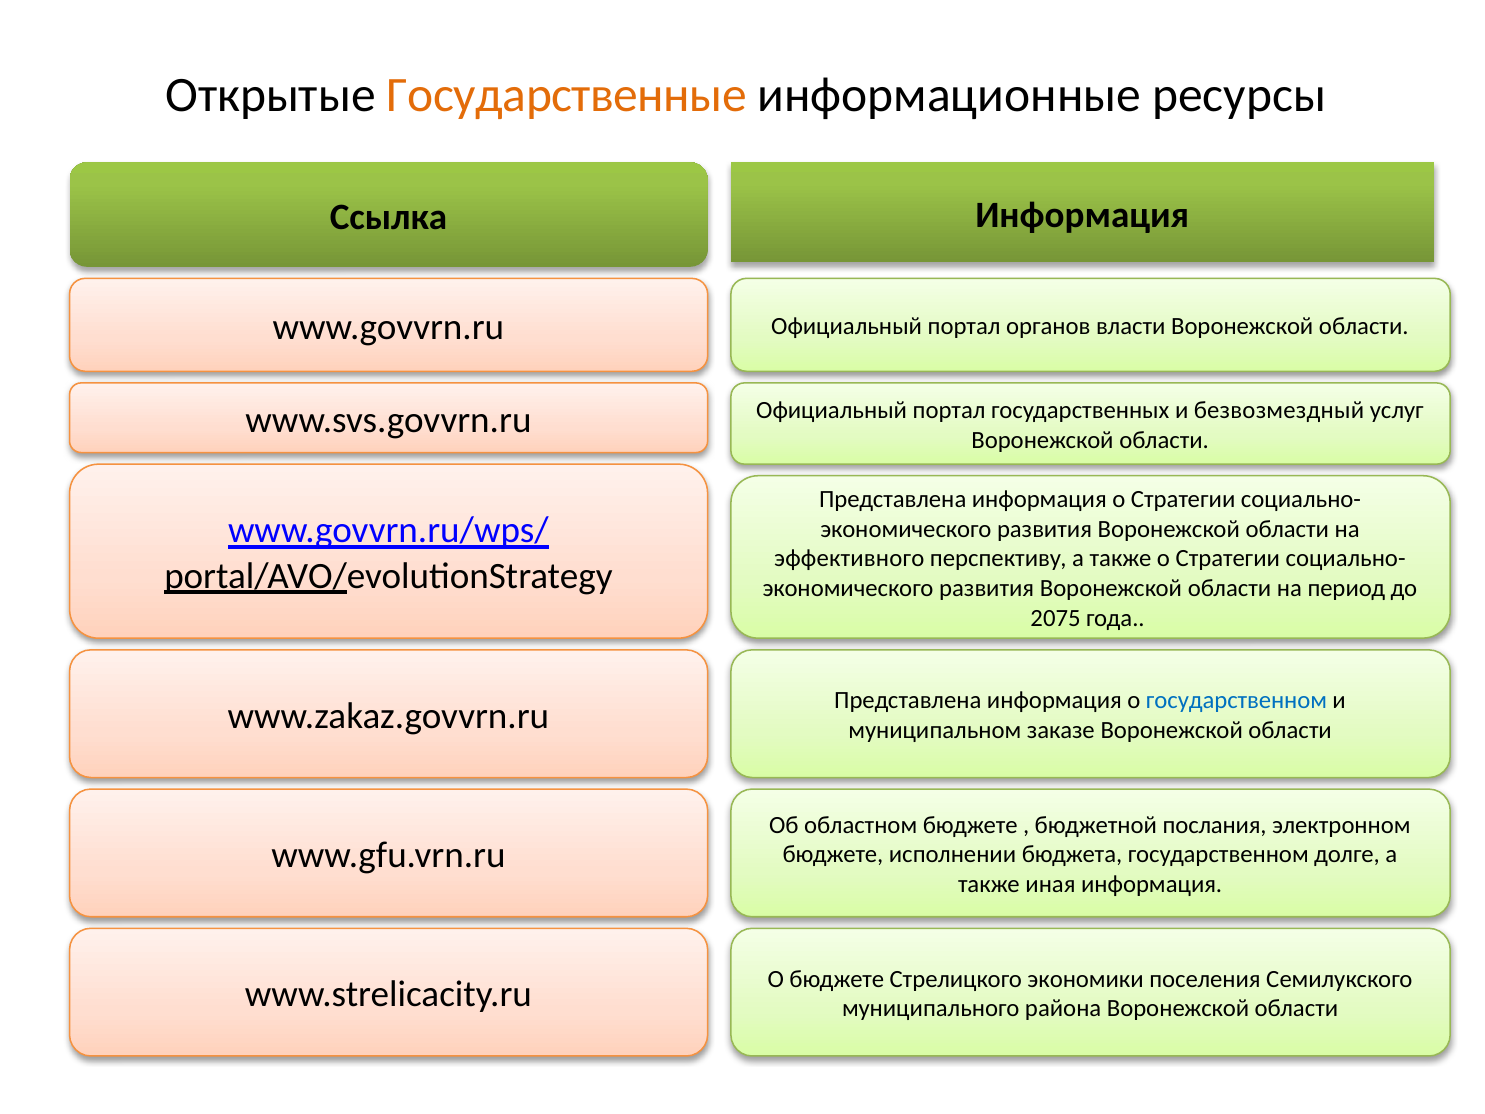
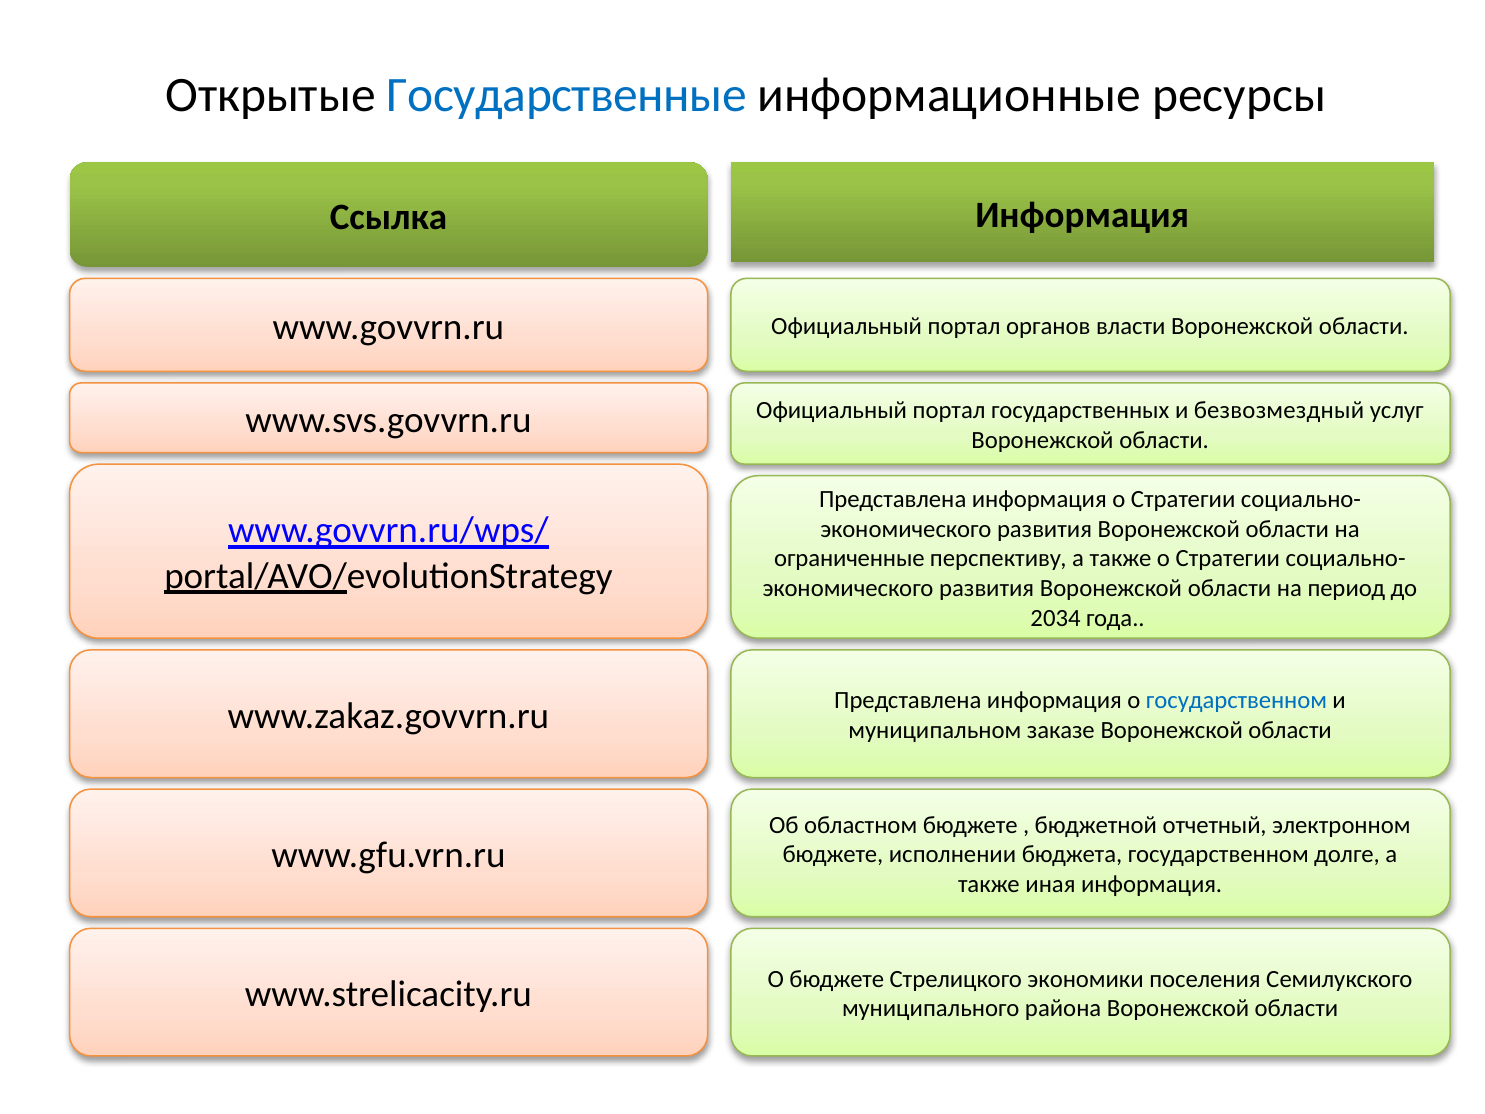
Государственные colour: orange -> blue
эффективного: эффективного -> ограниченные
2075: 2075 -> 2034
послания: послания -> отчетный
